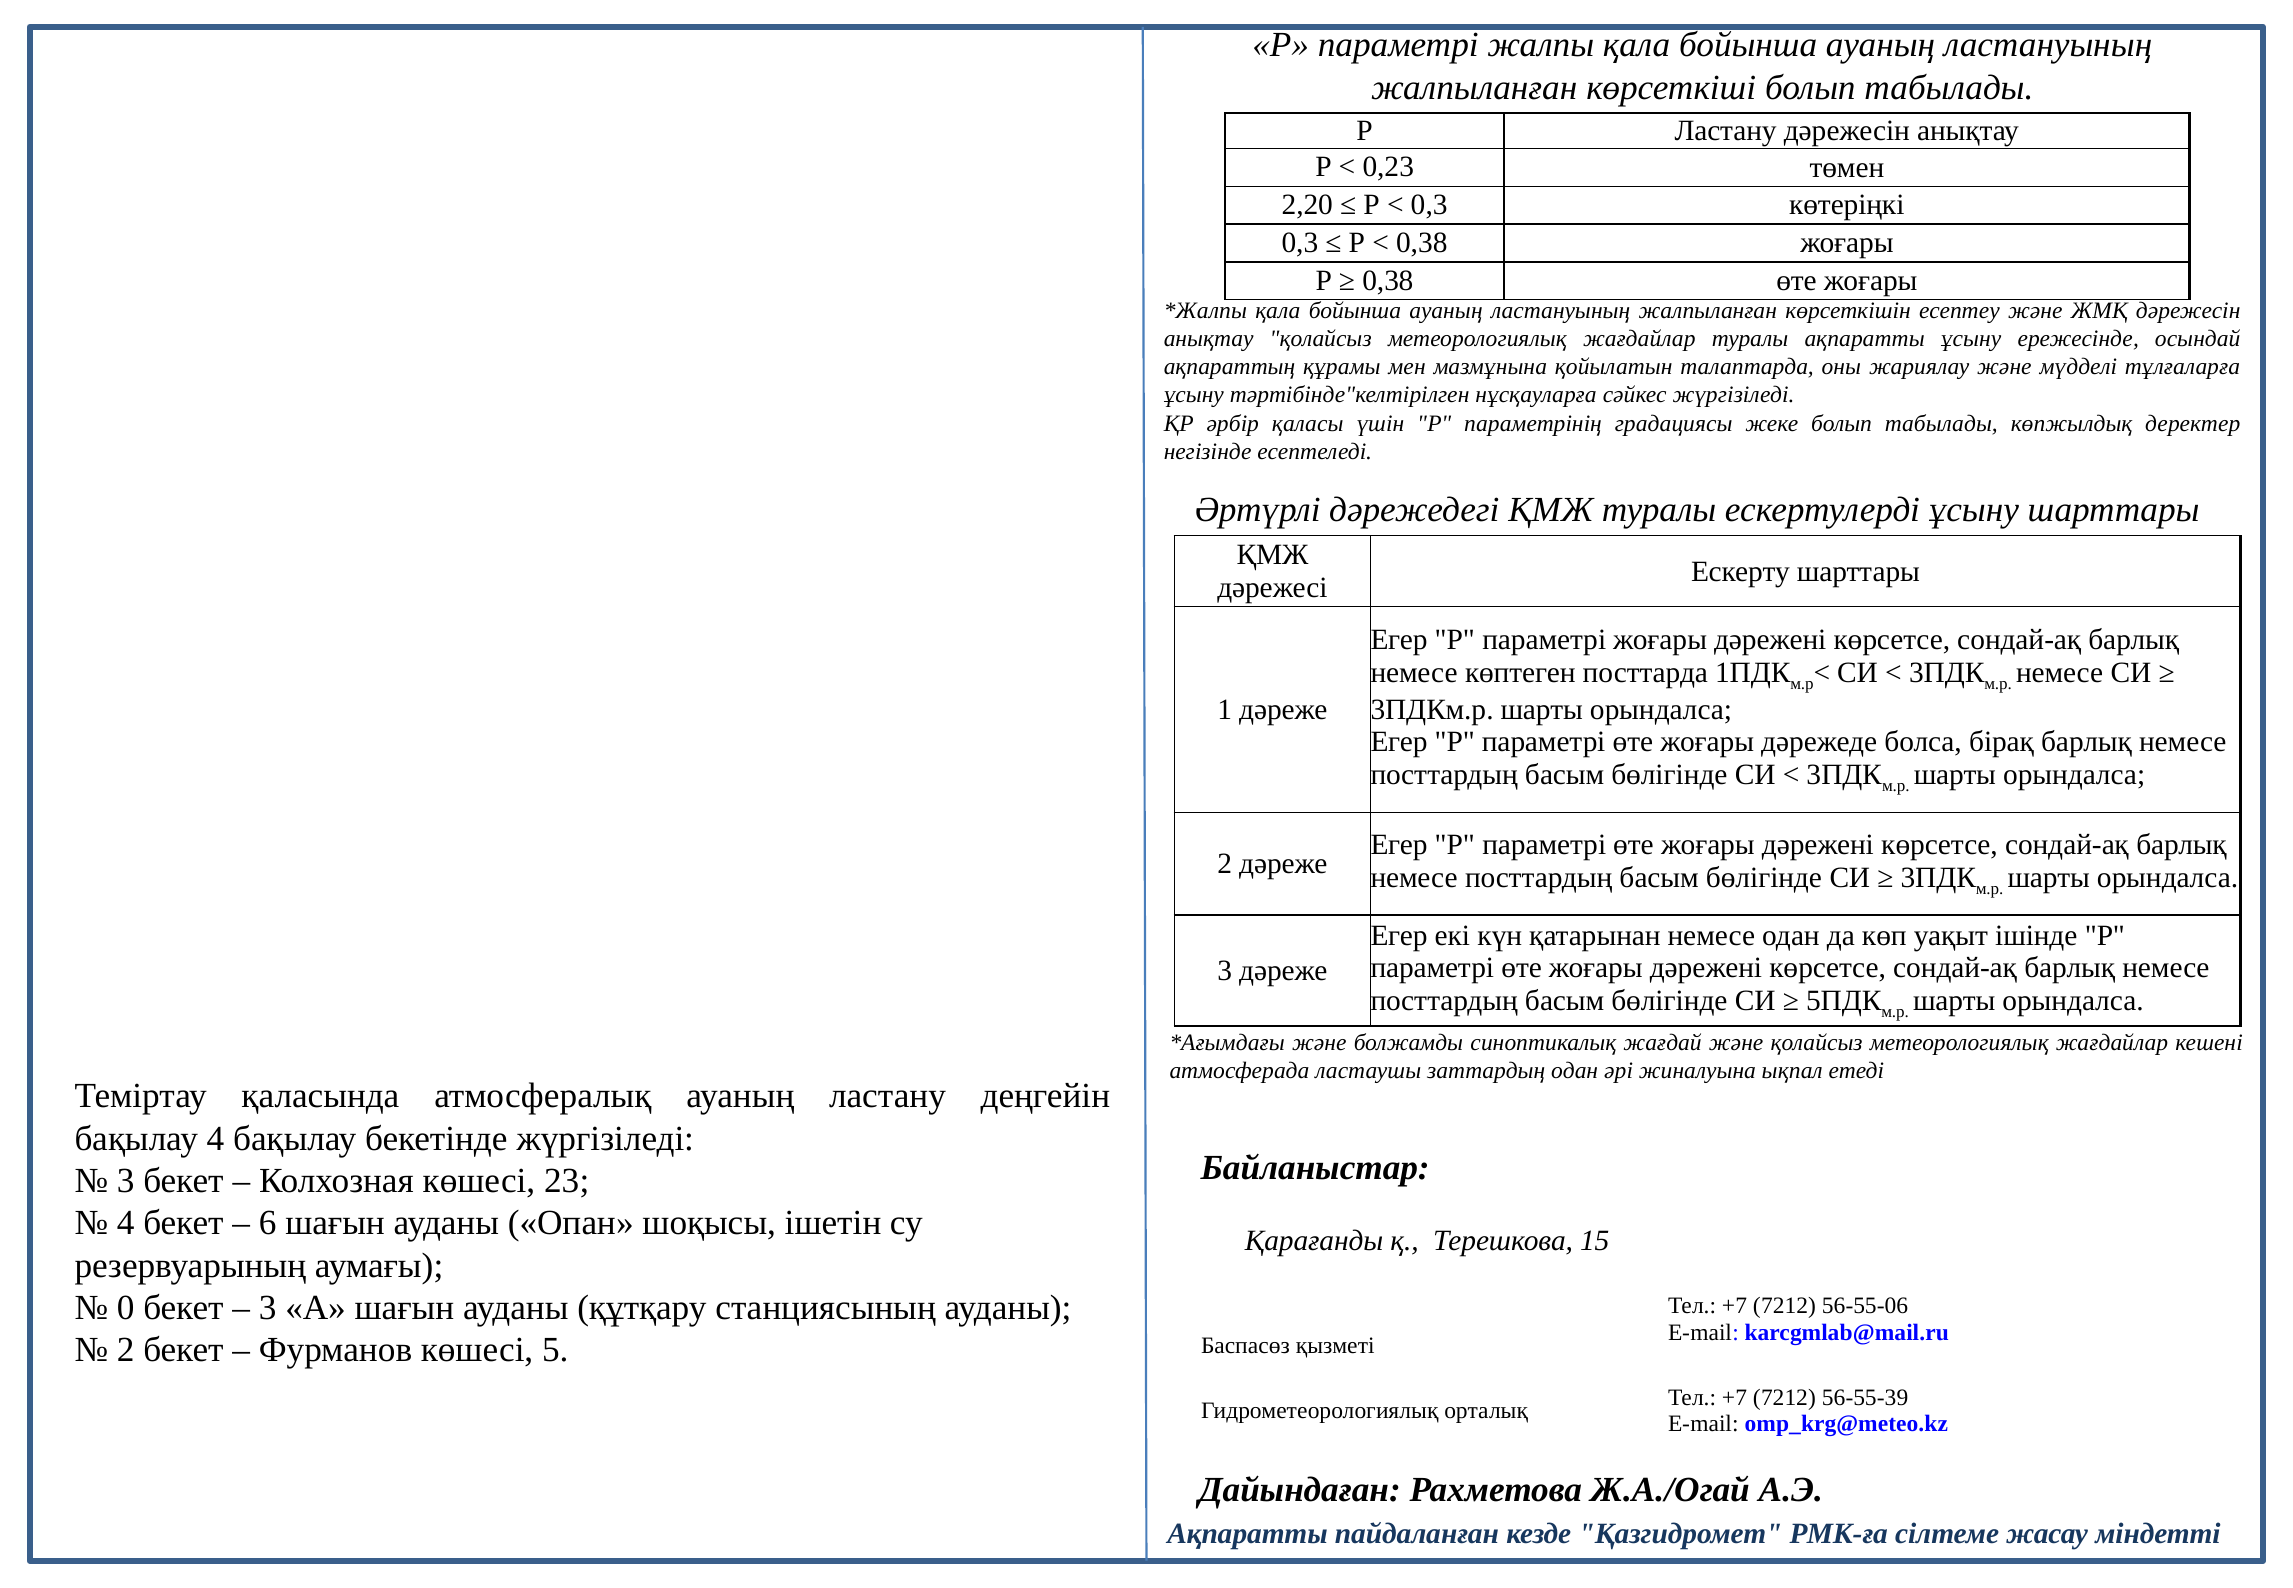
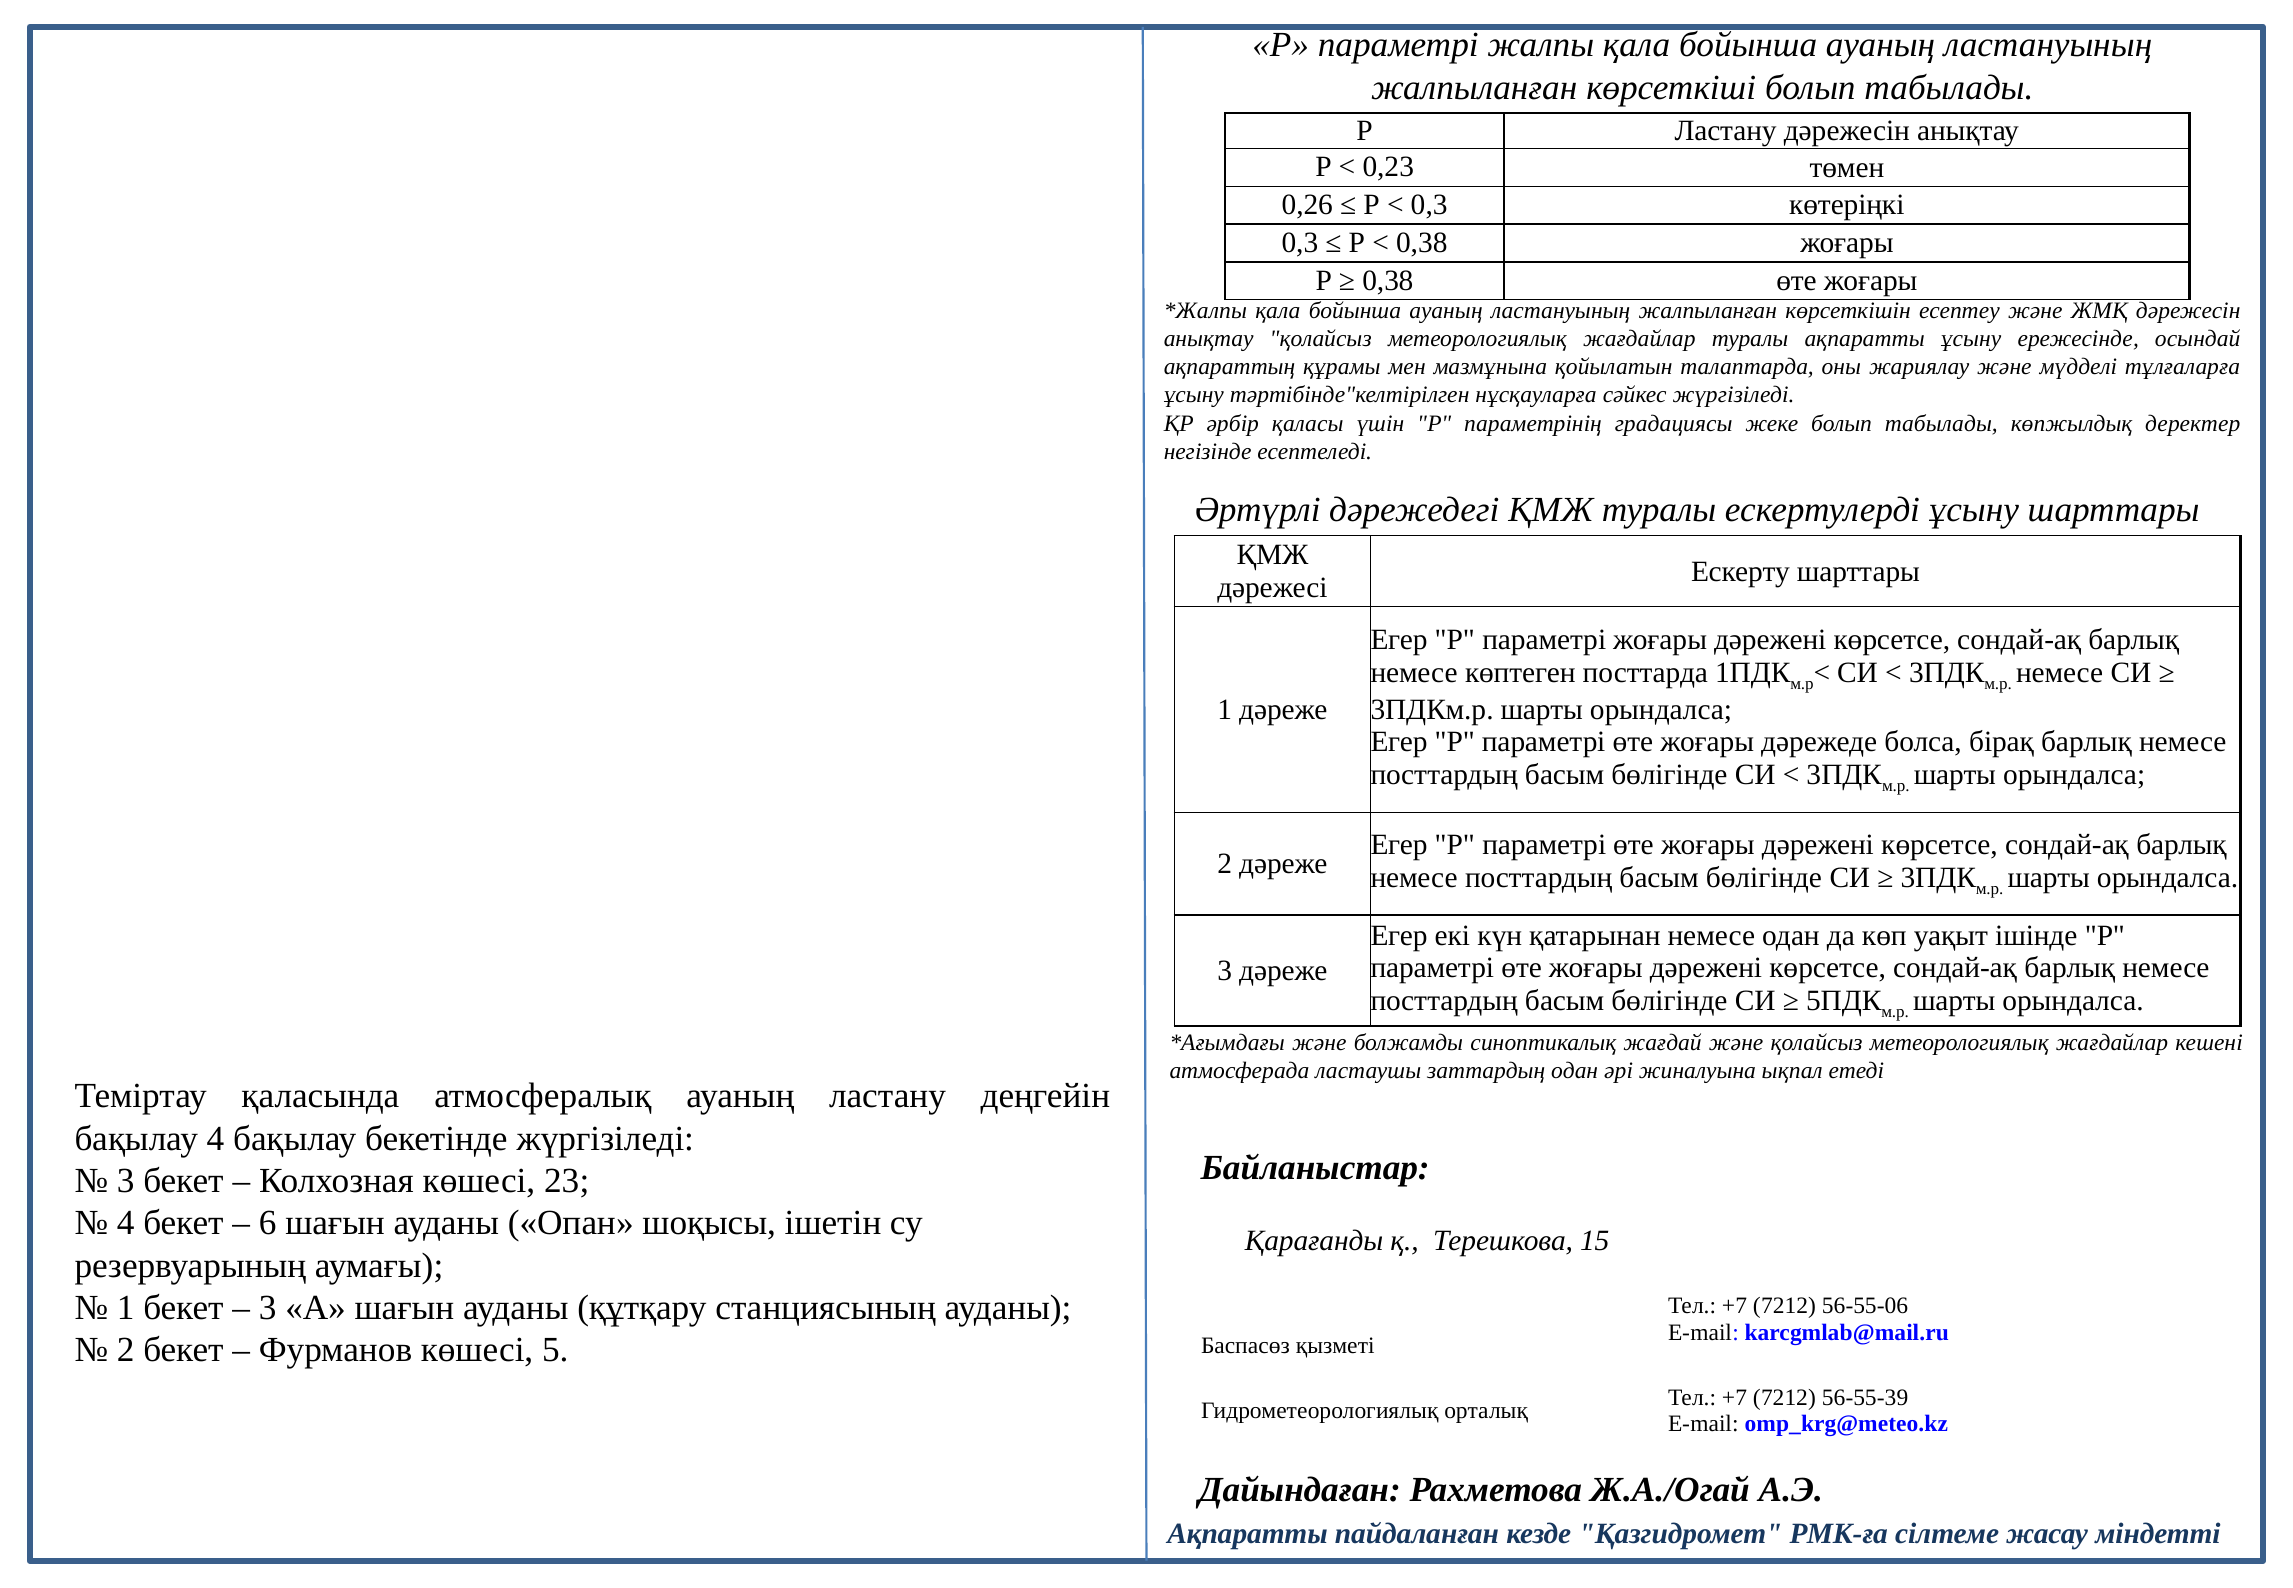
2,20: 2,20 -> 0,26
0 at (126, 1307): 0 -> 1
